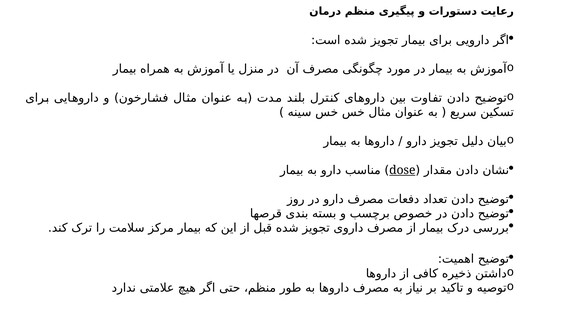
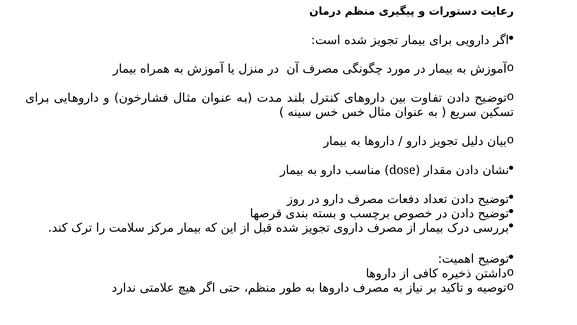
dose underline: present -> none
